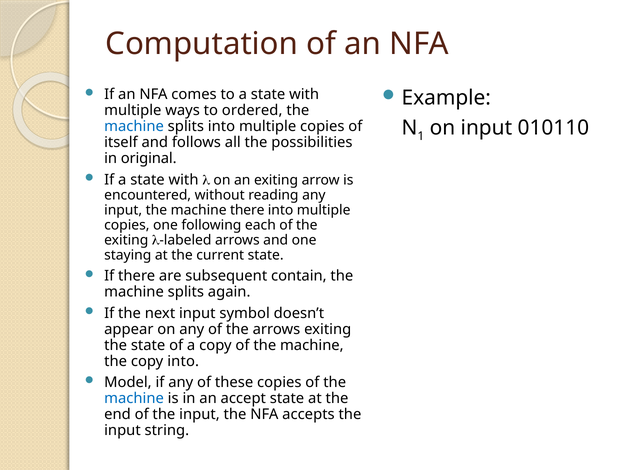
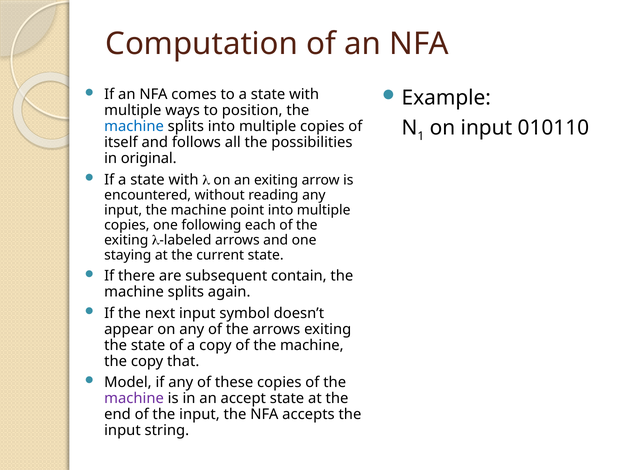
ordered: ordered -> position
machine there: there -> point
copy into: into -> that
machine at (134, 398) colour: blue -> purple
